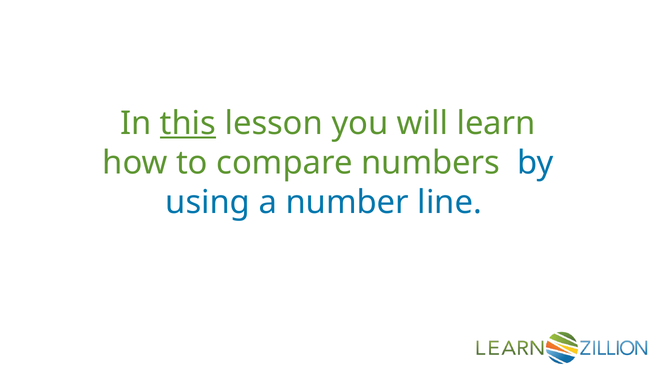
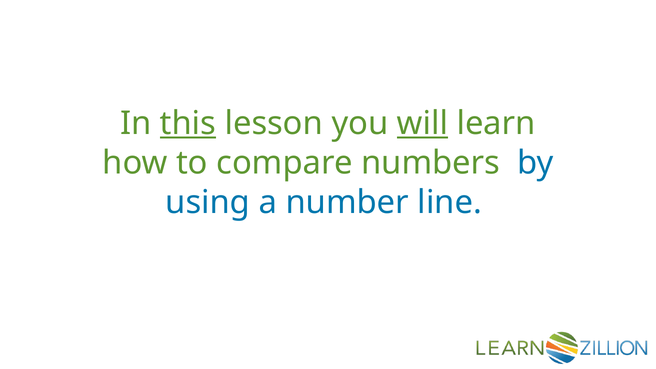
will underline: none -> present
